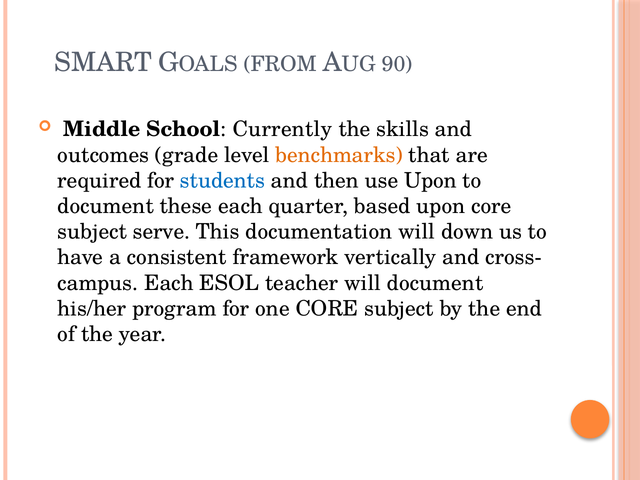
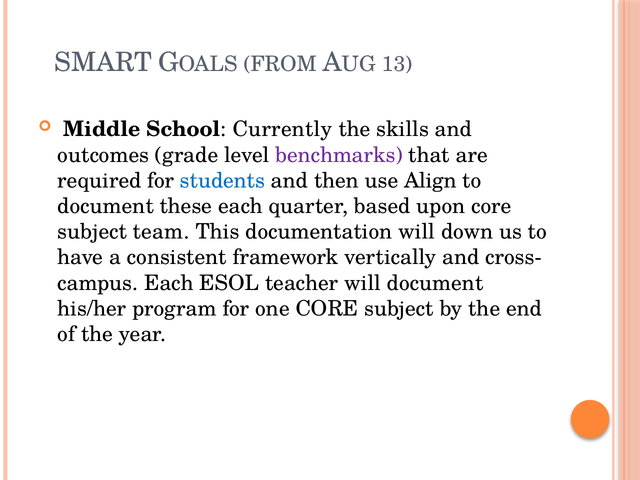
90: 90 -> 13
benchmarks colour: orange -> purple
use Upon: Upon -> Align
serve: serve -> team
